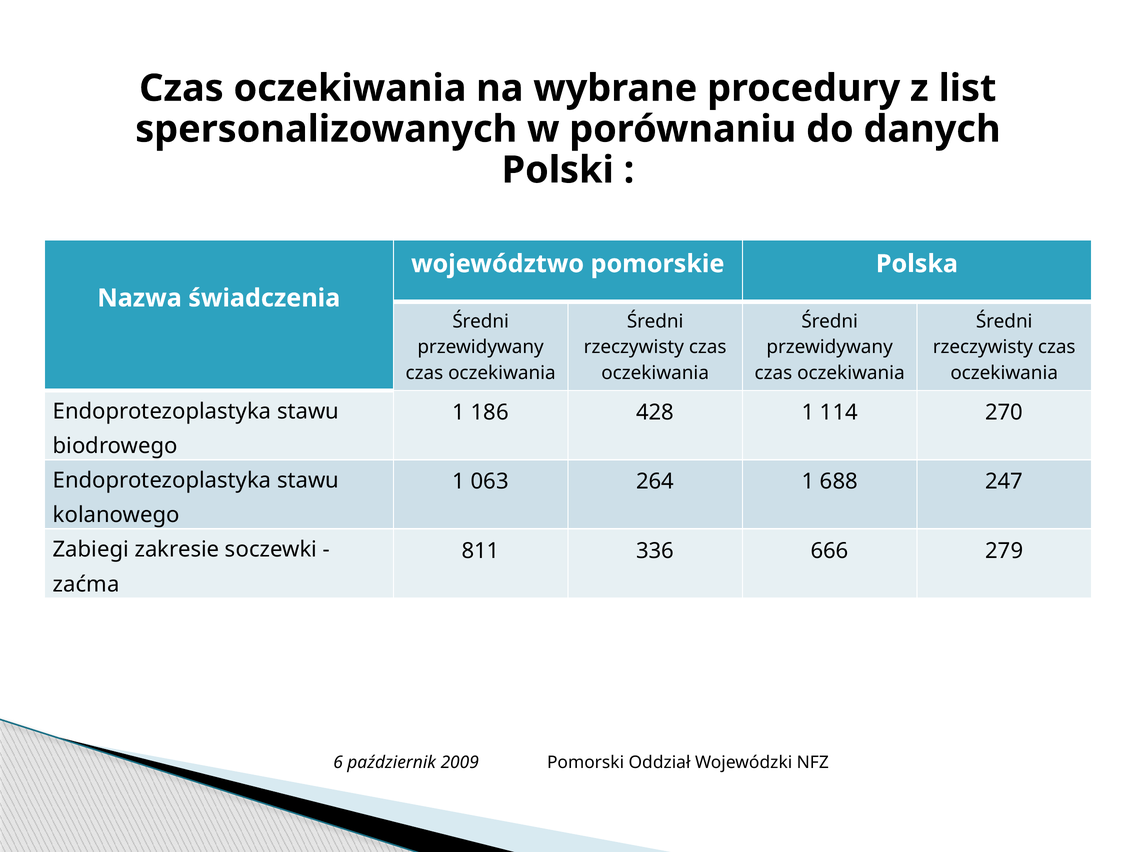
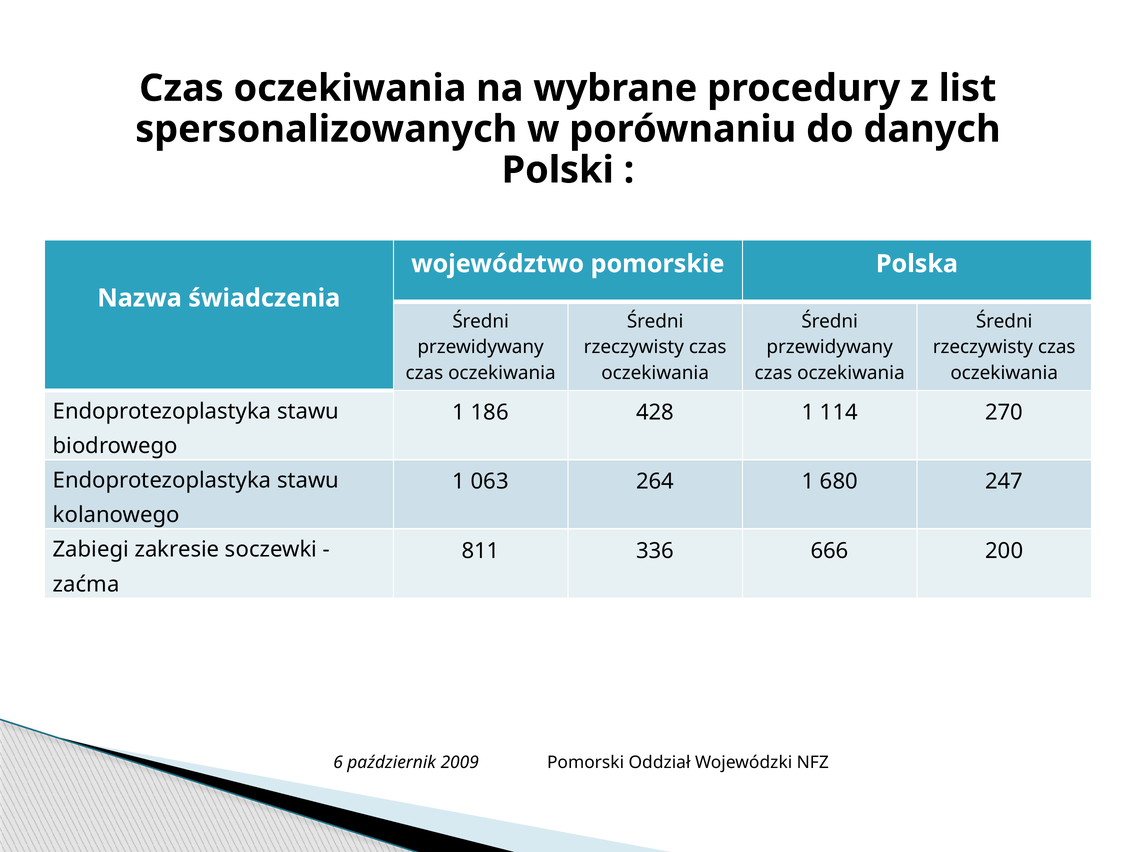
688: 688 -> 680
279: 279 -> 200
